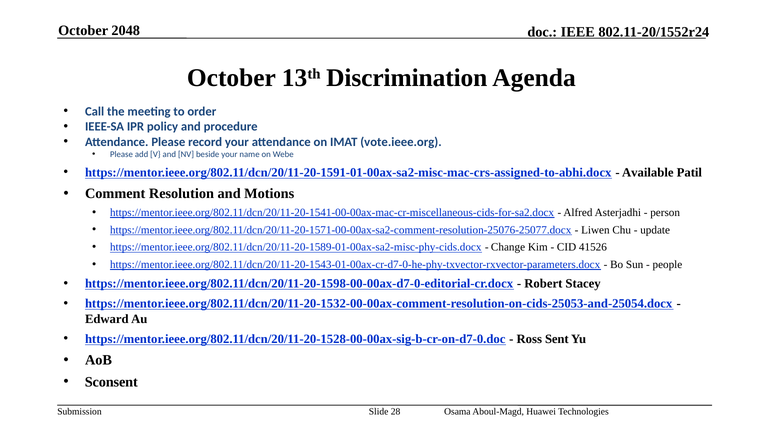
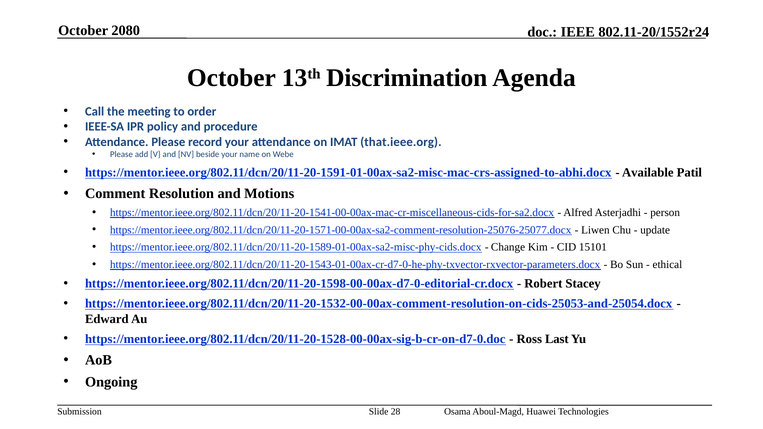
2048: 2048 -> 2080
vote.ieee.org: vote.ieee.org -> that.ieee.org
41526: 41526 -> 15101
people: people -> ethical
Sent: Sent -> Last
Sconsent: Sconsent -> Ongoing
